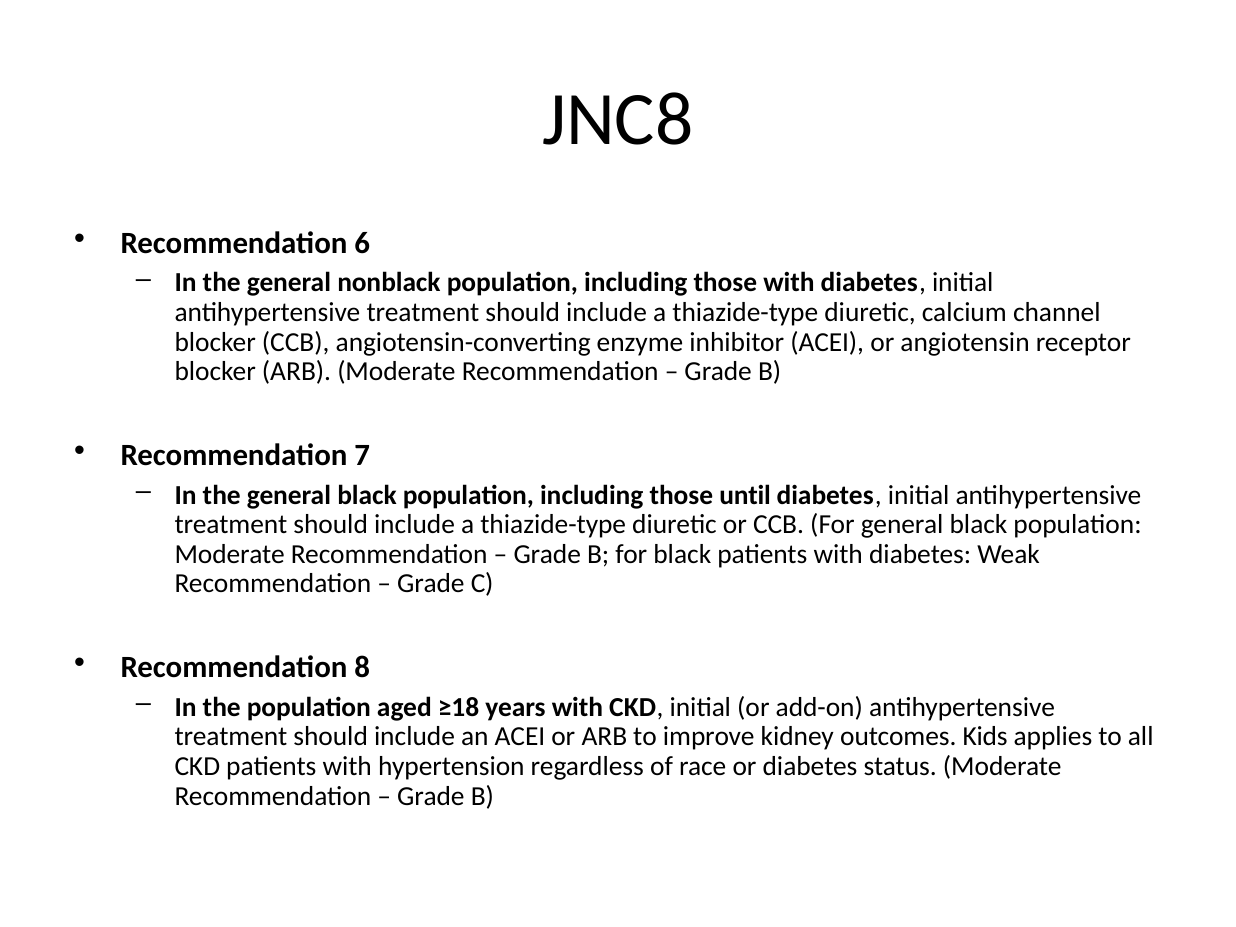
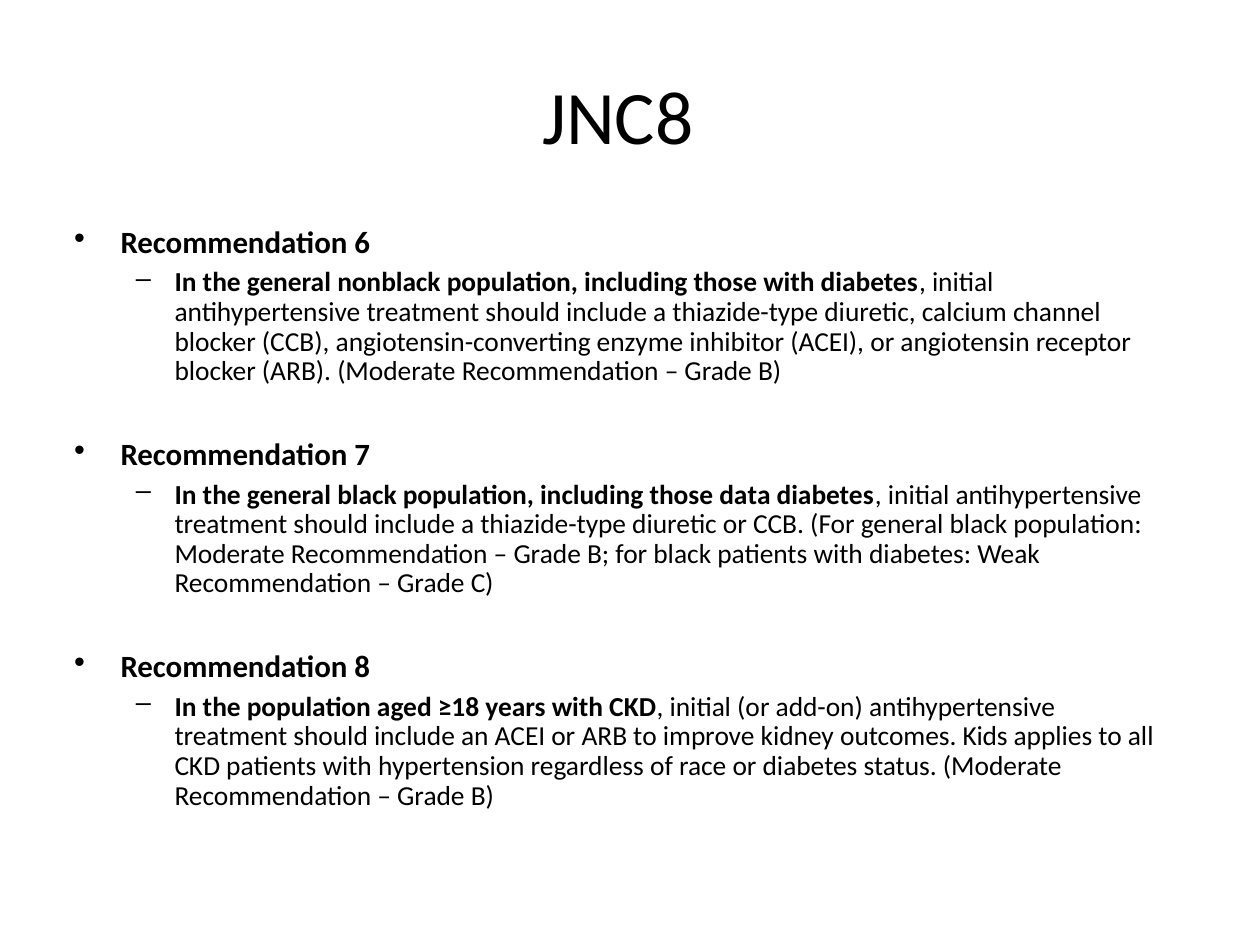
until: until -> data
